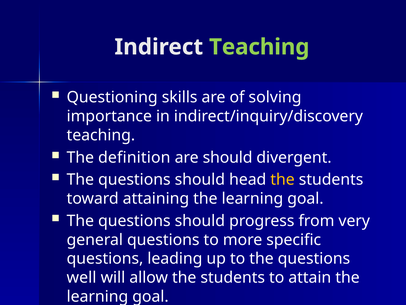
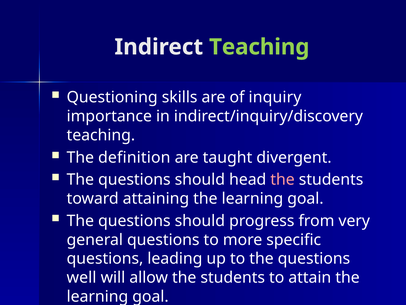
solving: solving -> inquiry
are should: should -> taught
the at (283, 179) colour: yellow -> pink
